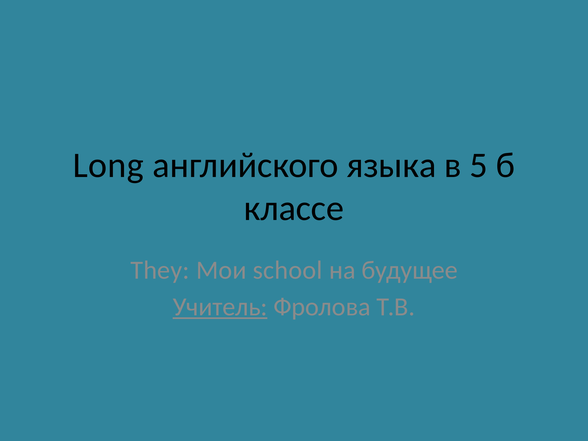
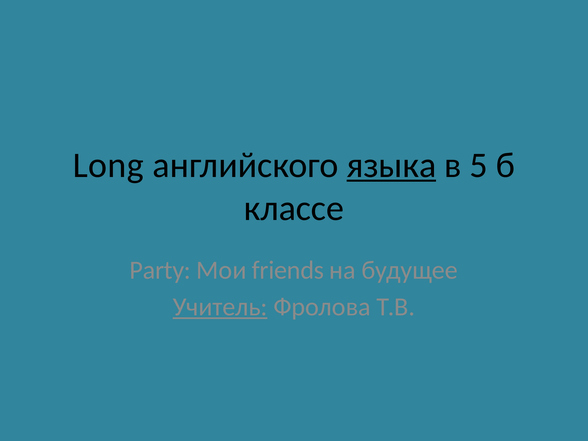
языка underline: none -> present
They: They -> Party
school: school -> friends
